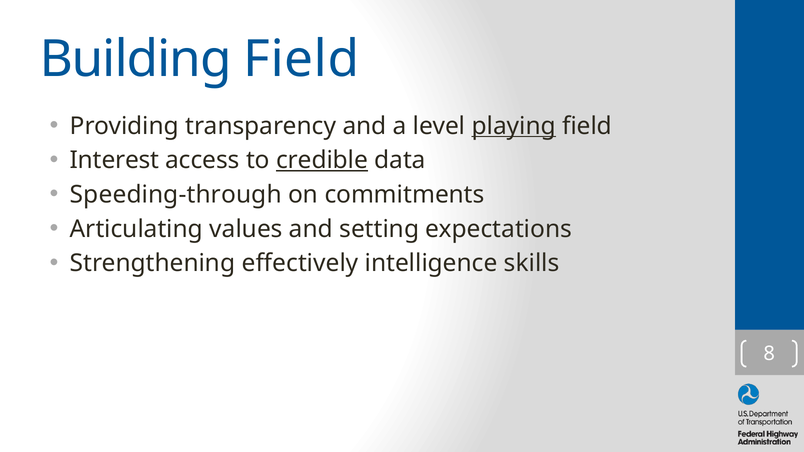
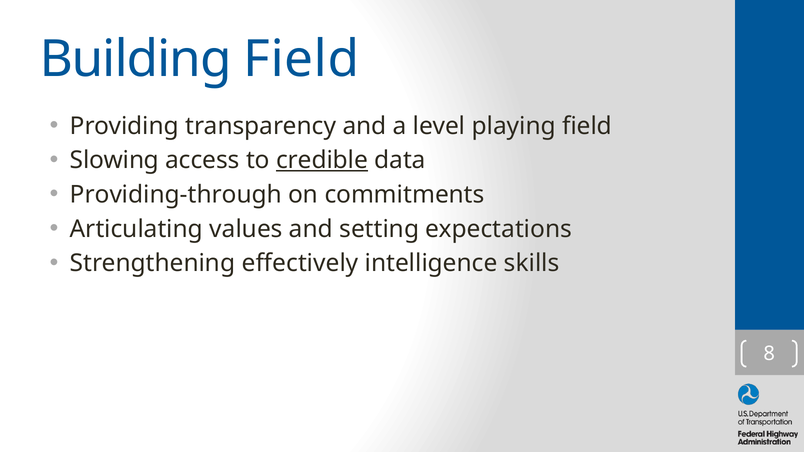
playing underline: present -> none
Interest: Interest -> Slowing
Speeding-through: Speeding-through -> Providing-through
